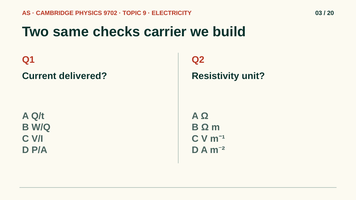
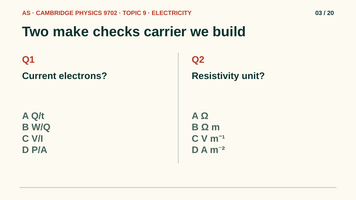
same: same -> make
delivered: delivered -> electrons
